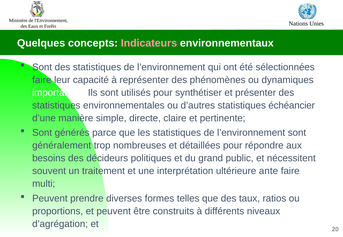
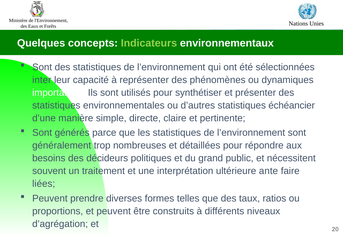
Indicateurs colour: pink -> light green
faire at (42, 80): faire -> inter
multi: multi -> liées
